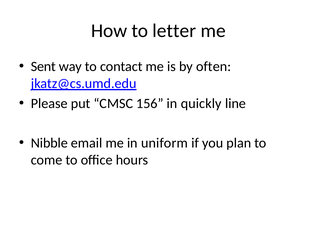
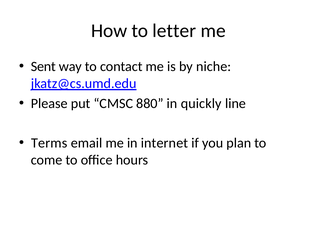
often: often -> niche
156: 156 -> 880
Nibble: Nibble -> Terms
uniform: uniform -> internet
